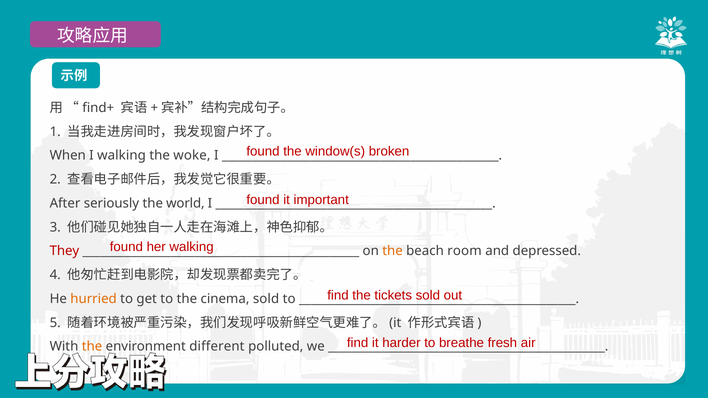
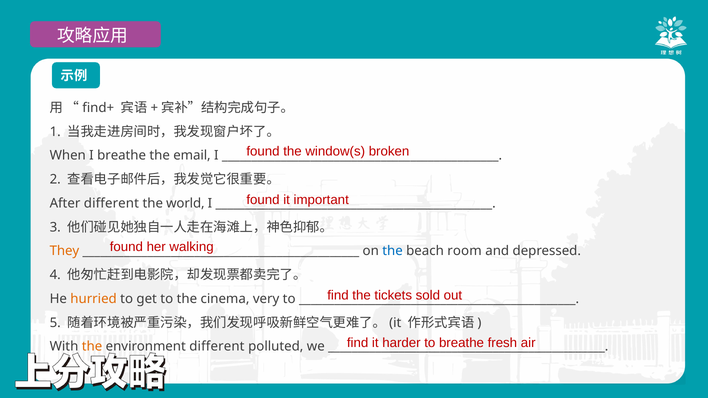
I walking: walking -> breathe
woke: woke -> email
After seriously: seriously -> different
They colour: red -> orange
the at (393, 251) colour: orange -> blue
cinema sold: sold -> very
